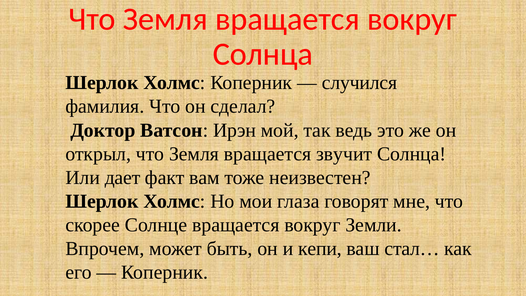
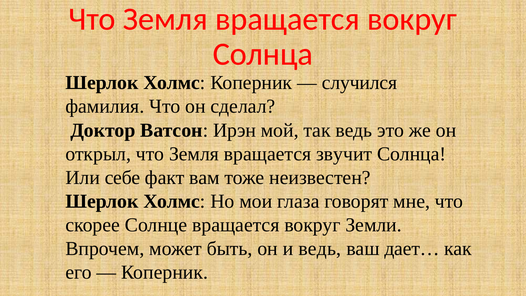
дает: дает -> себе
и кепи: кепи -> ведь
стал…: стал… -> дает…
